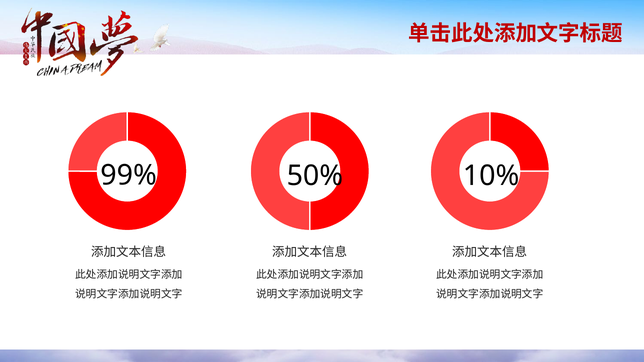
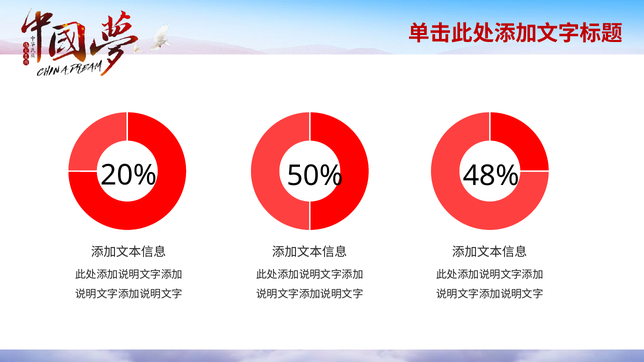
99%: 99% -> 20%
10%: 10% -> 48%
